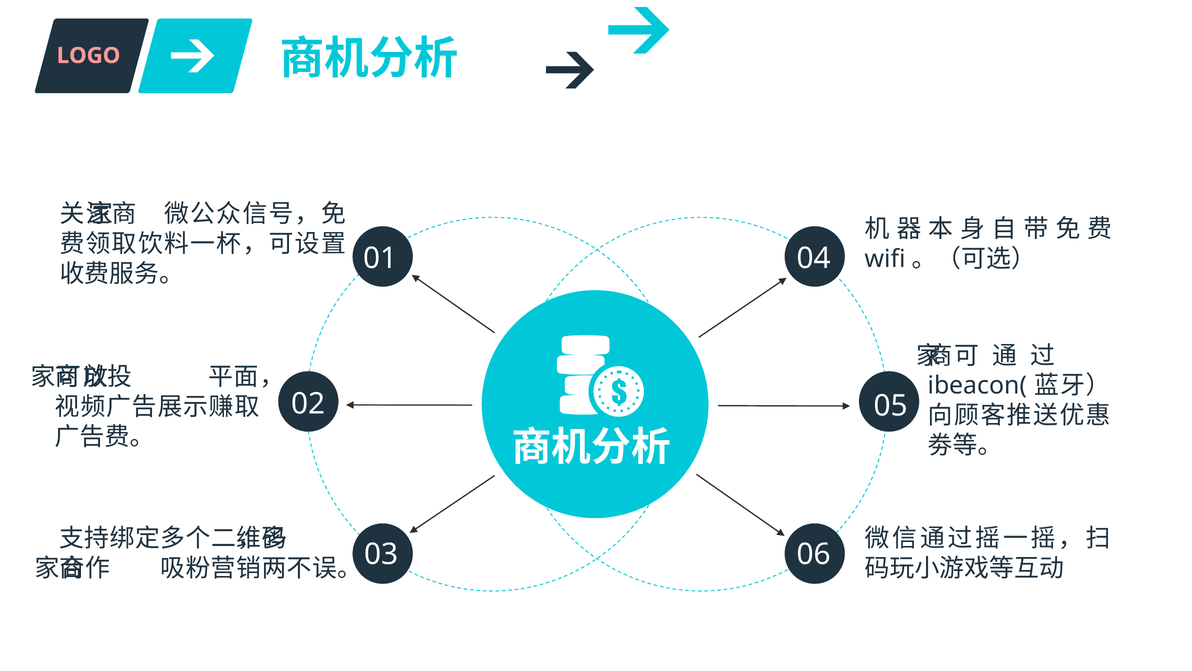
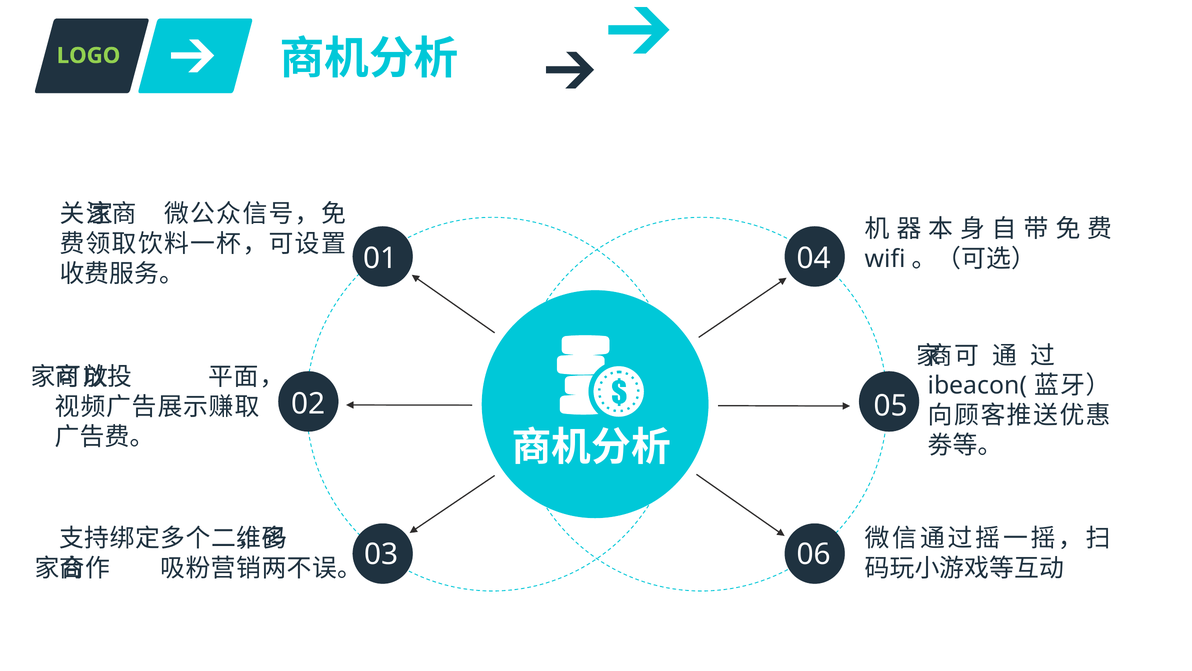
LOGO colour: pink -> light green
